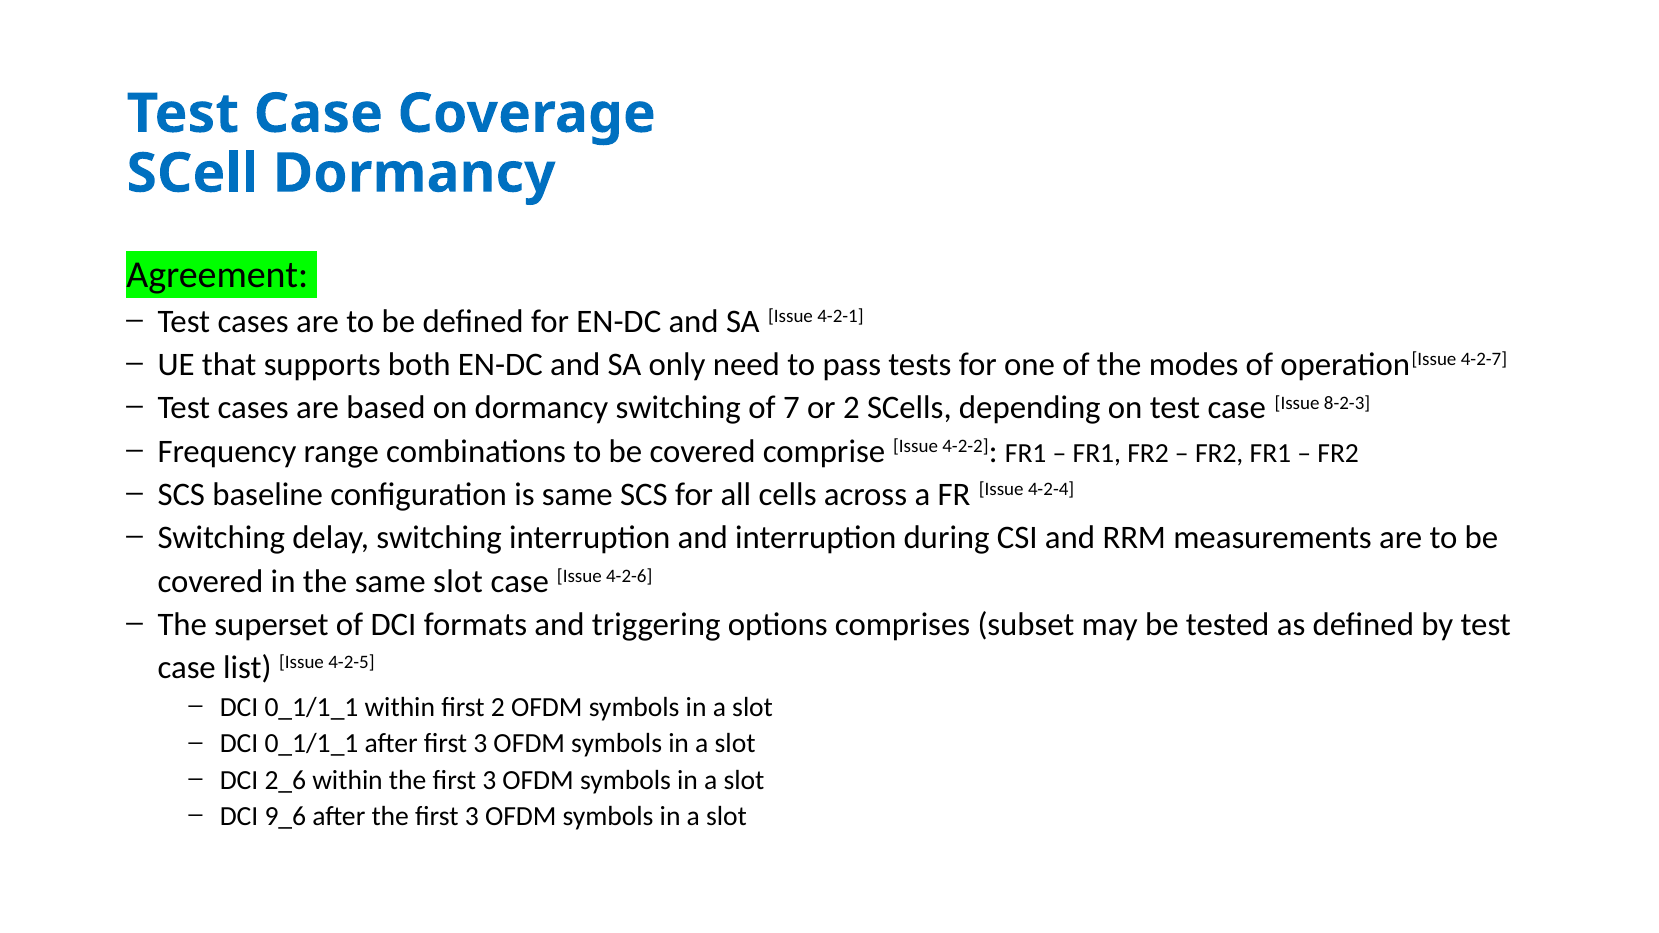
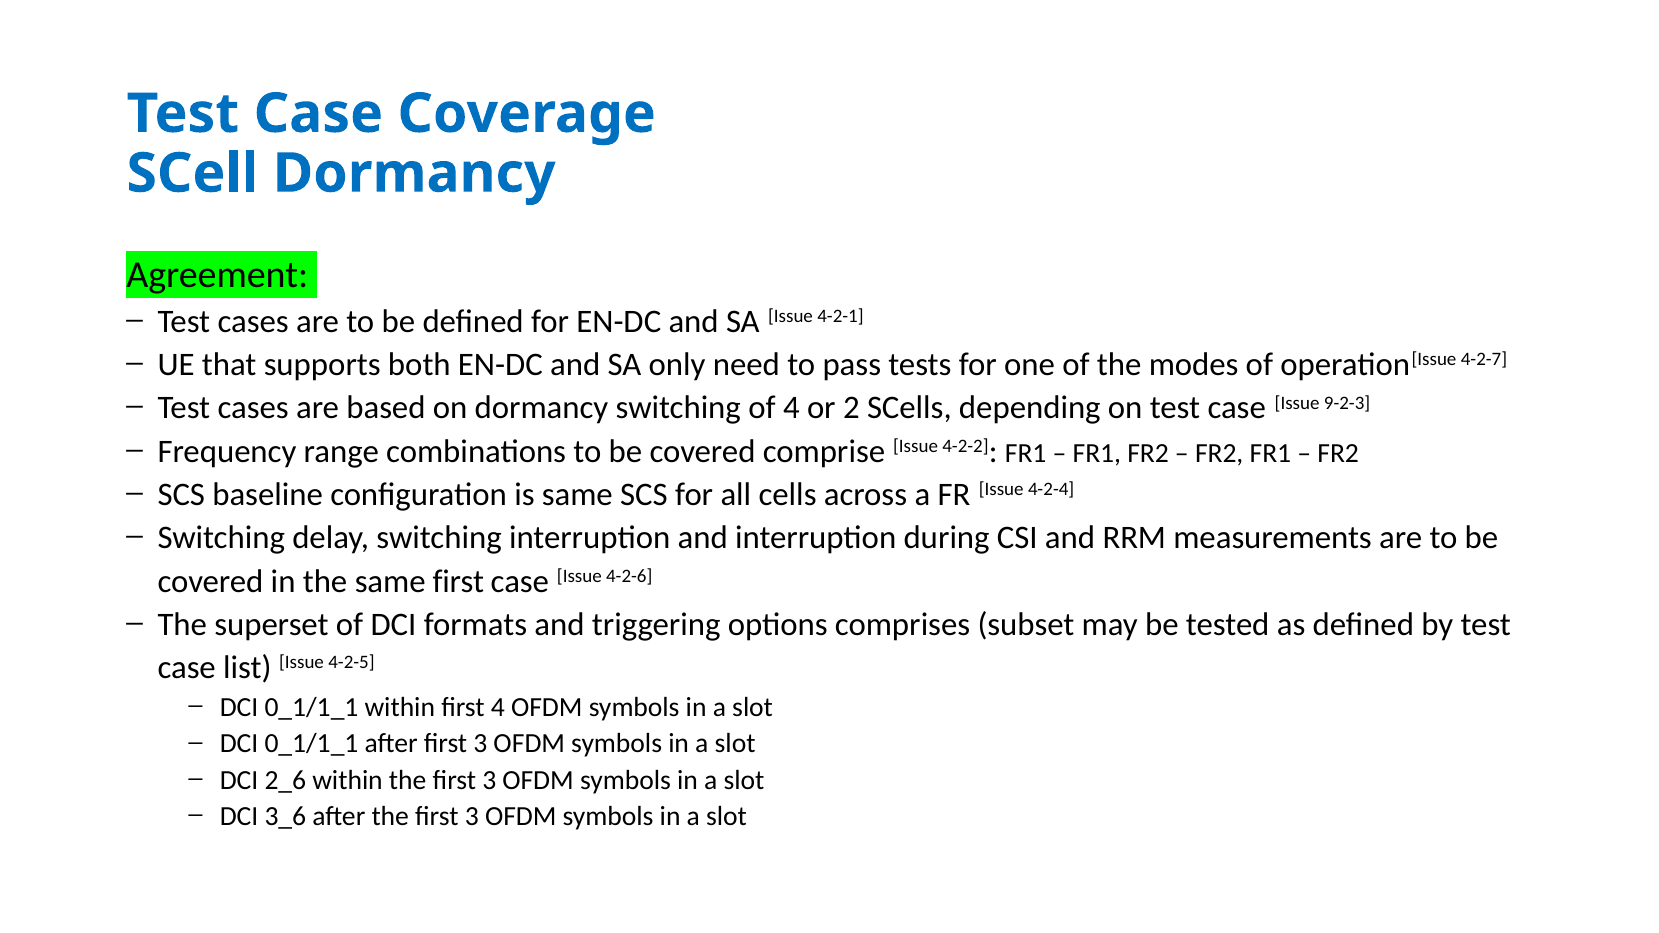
of 7: 7 -> 4
8-2-3: 8-2-3 -> 9-2-3
same slot: slot -> first
first 2: 2 -> 4
9_6: 9_6 -> 3_6
